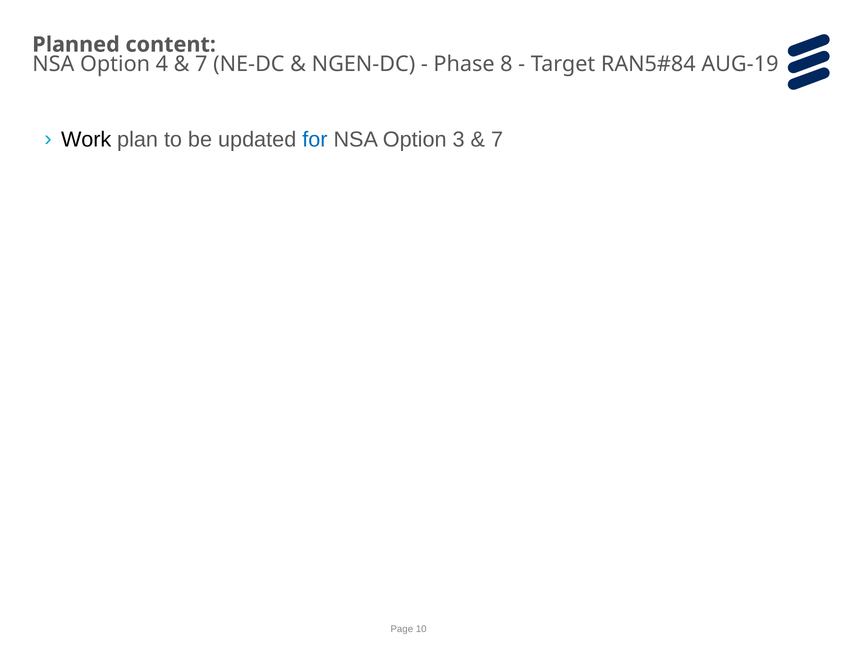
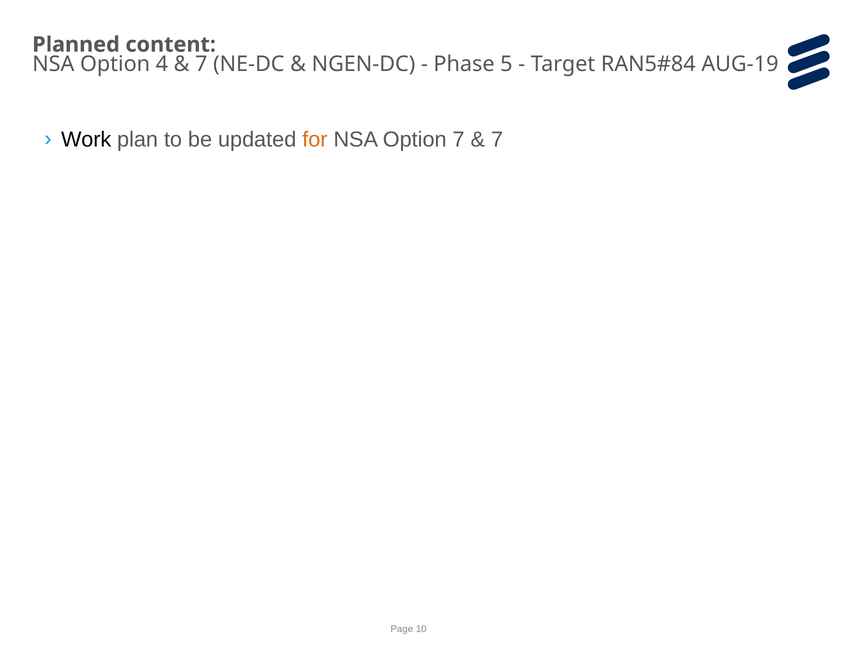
8: 8 -> 5
for colour: blue -> orange
Option 3: 3 -> 7
